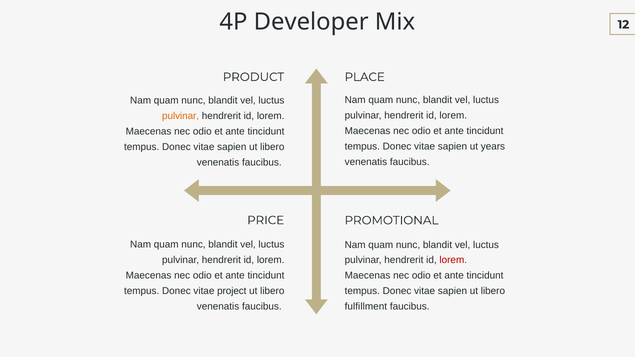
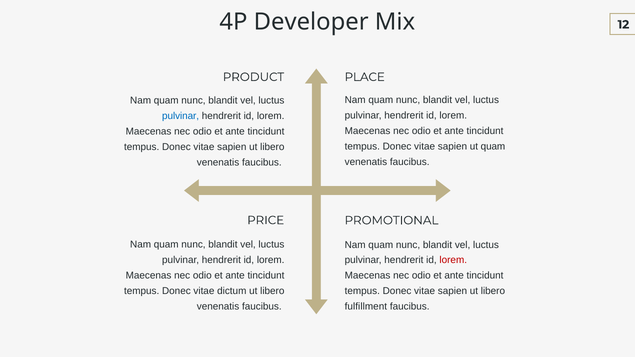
pulvinar at (181, 116) colour: orange -> blue
ut years: years -> quam
project: project -> dictum
